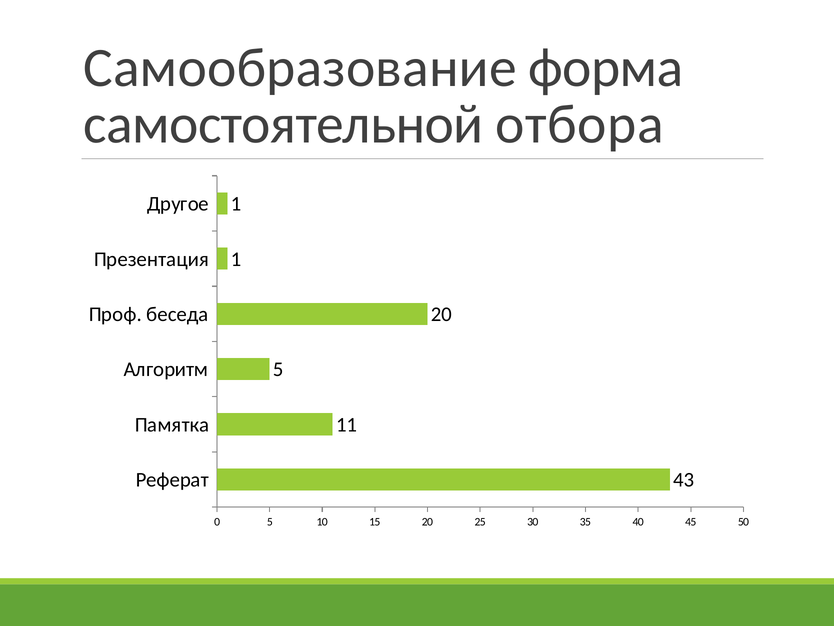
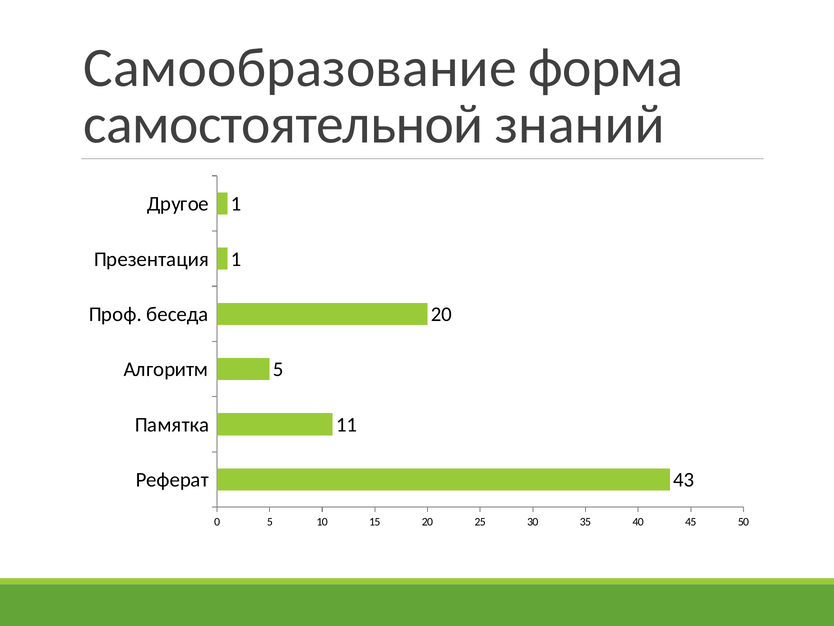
отбора: отбора -> знаний
